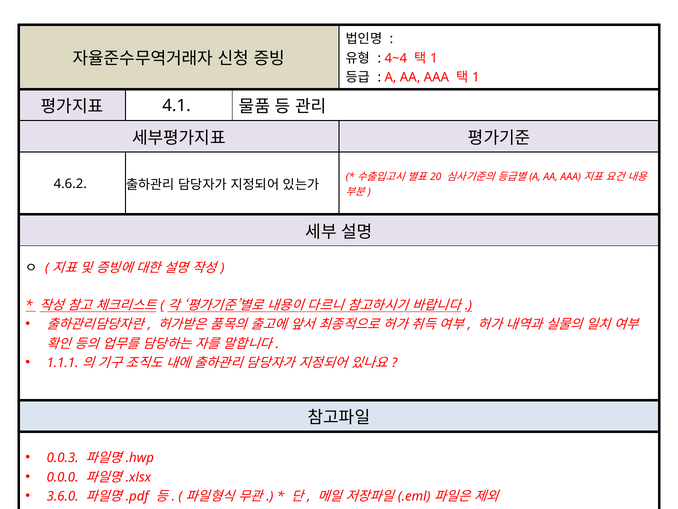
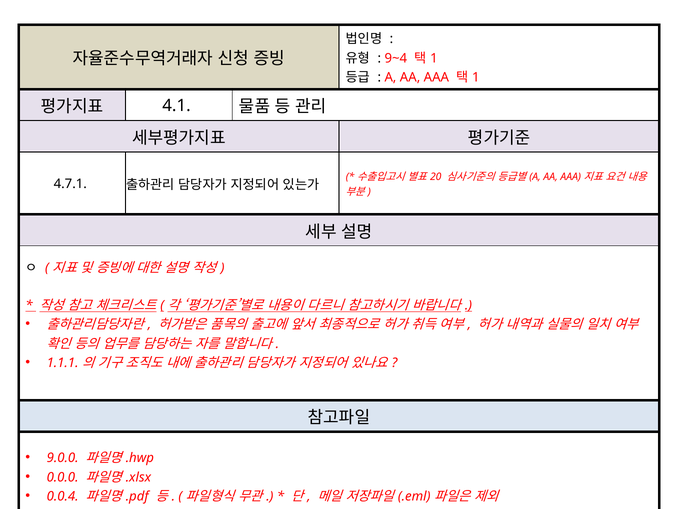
4~4: 4~4 -> 9~4
4.6.2: 4.6.2 -> 4.7.1
0.0.3: 0.0.3 -> 9.0.0
3.6.0: 3.6.0 -> 0.0.4
